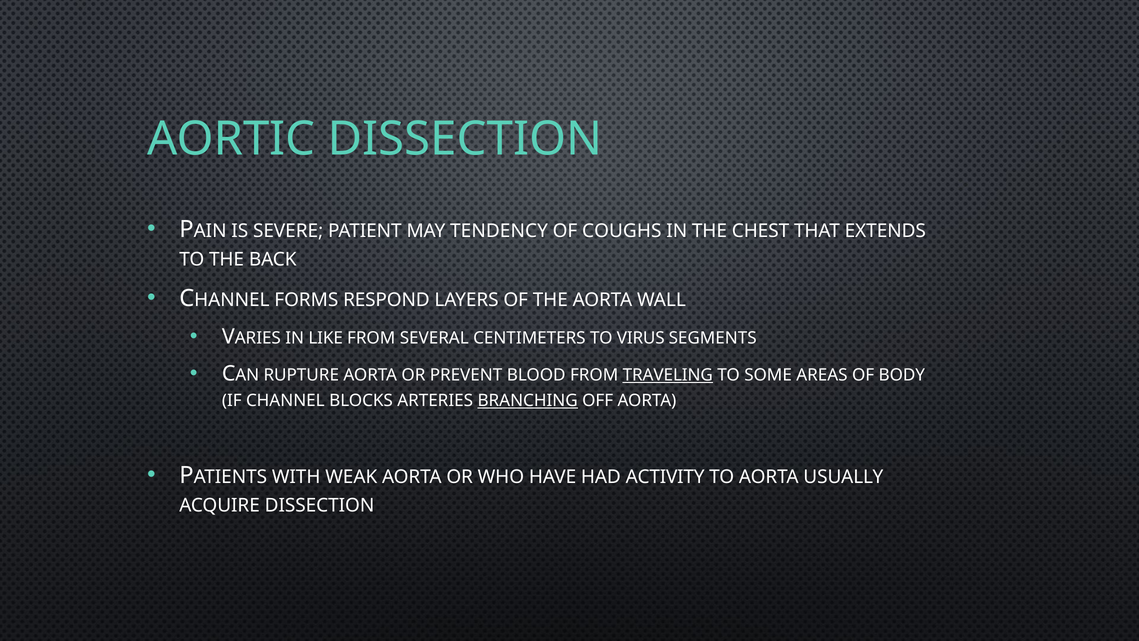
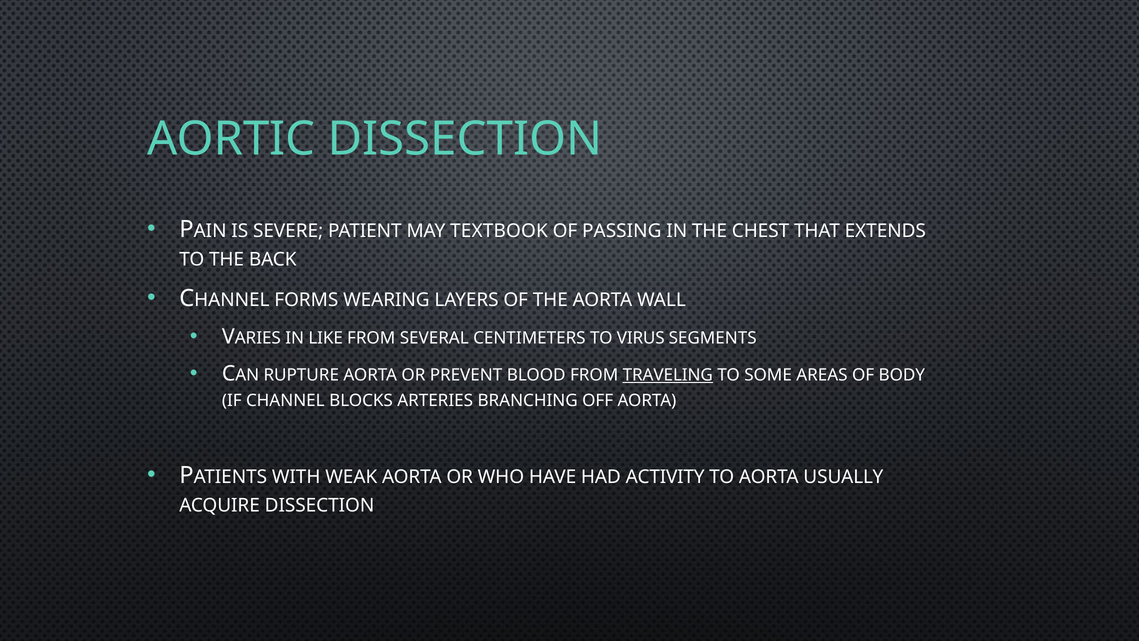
TENDENCY: TENDENCY -> TEXTBOOK
COUGHS: COUGHS -> PASSING
RESPOND: RESPOND -> WEARING
BRANCHING underline: present -> none
